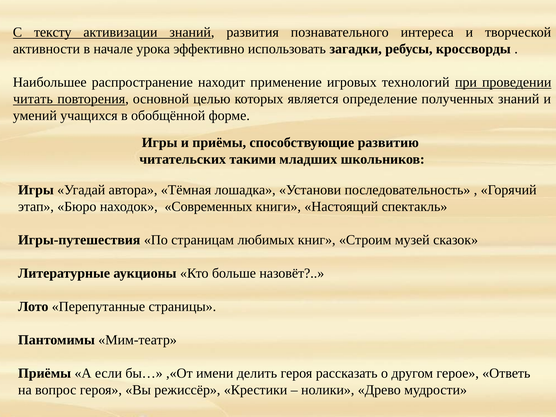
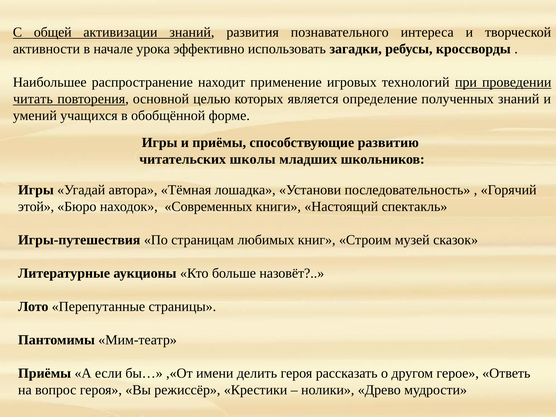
тексту: тексту -> общей
такими: такими -> школы
этап: этап -> этой
